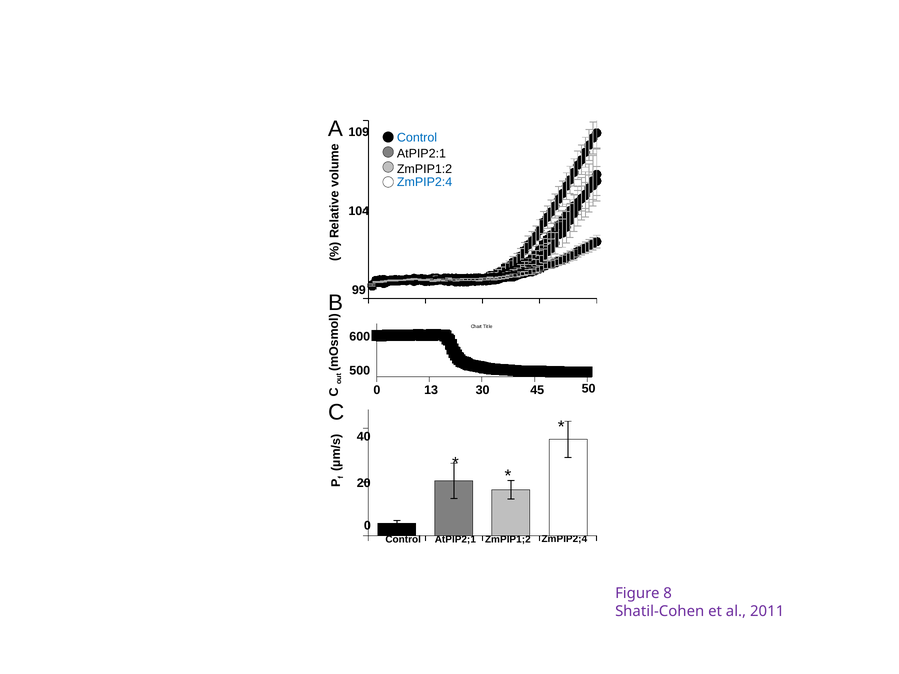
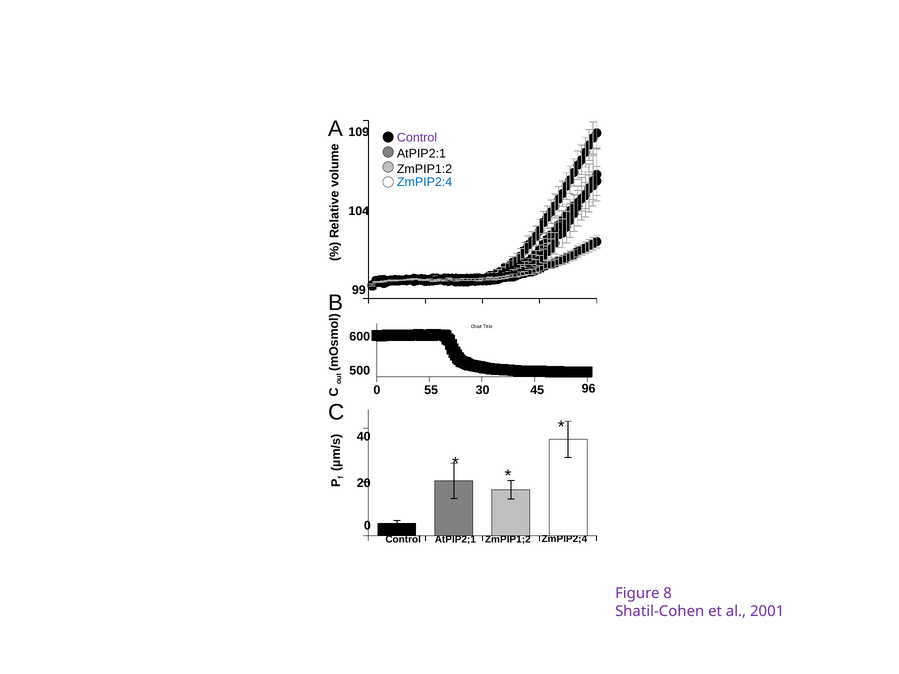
Control at (417, 138) colour: blue -> purple
13: 13 -> 55
50: 50 -> 96
2011: 2011 -> 2001
